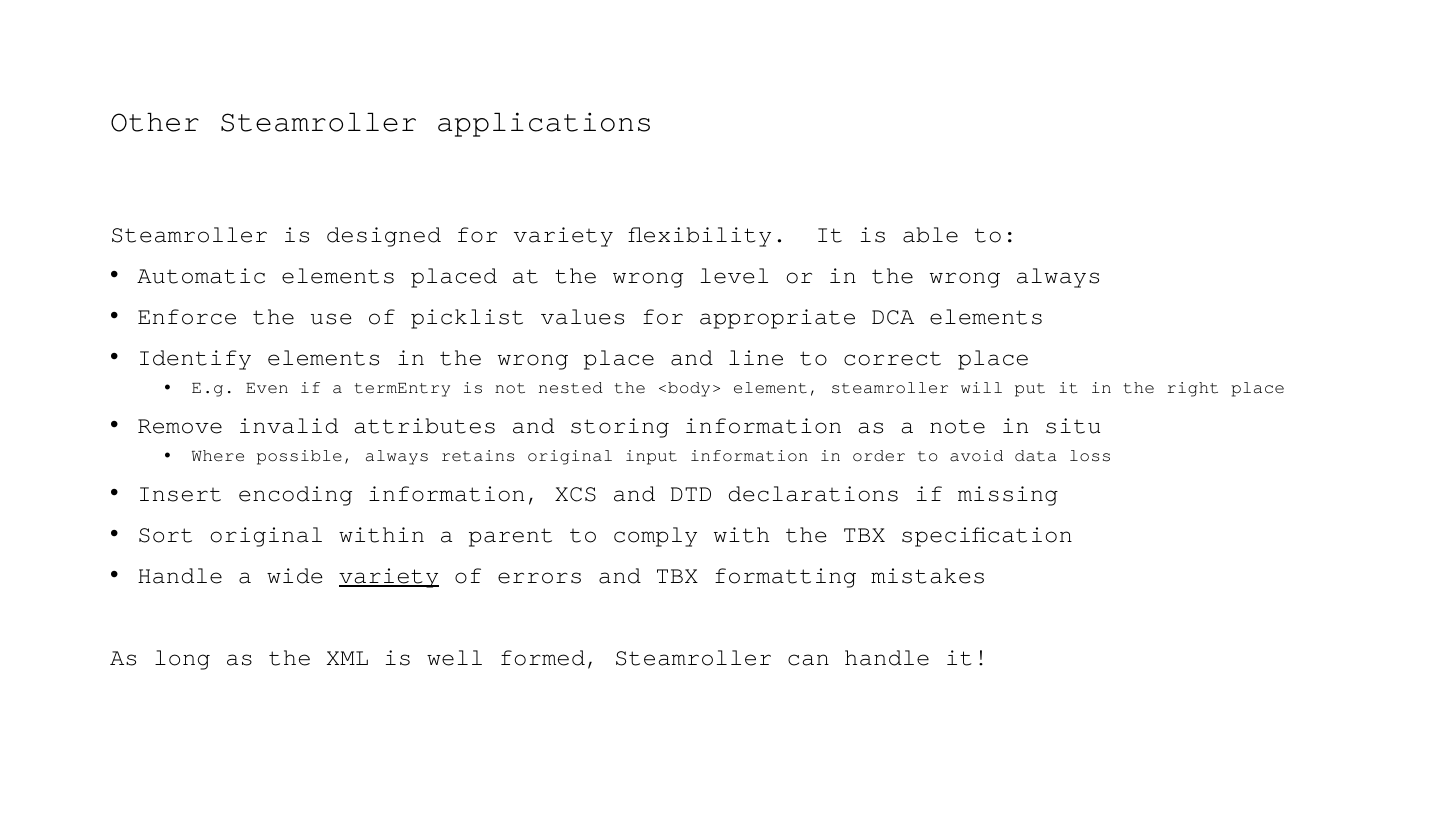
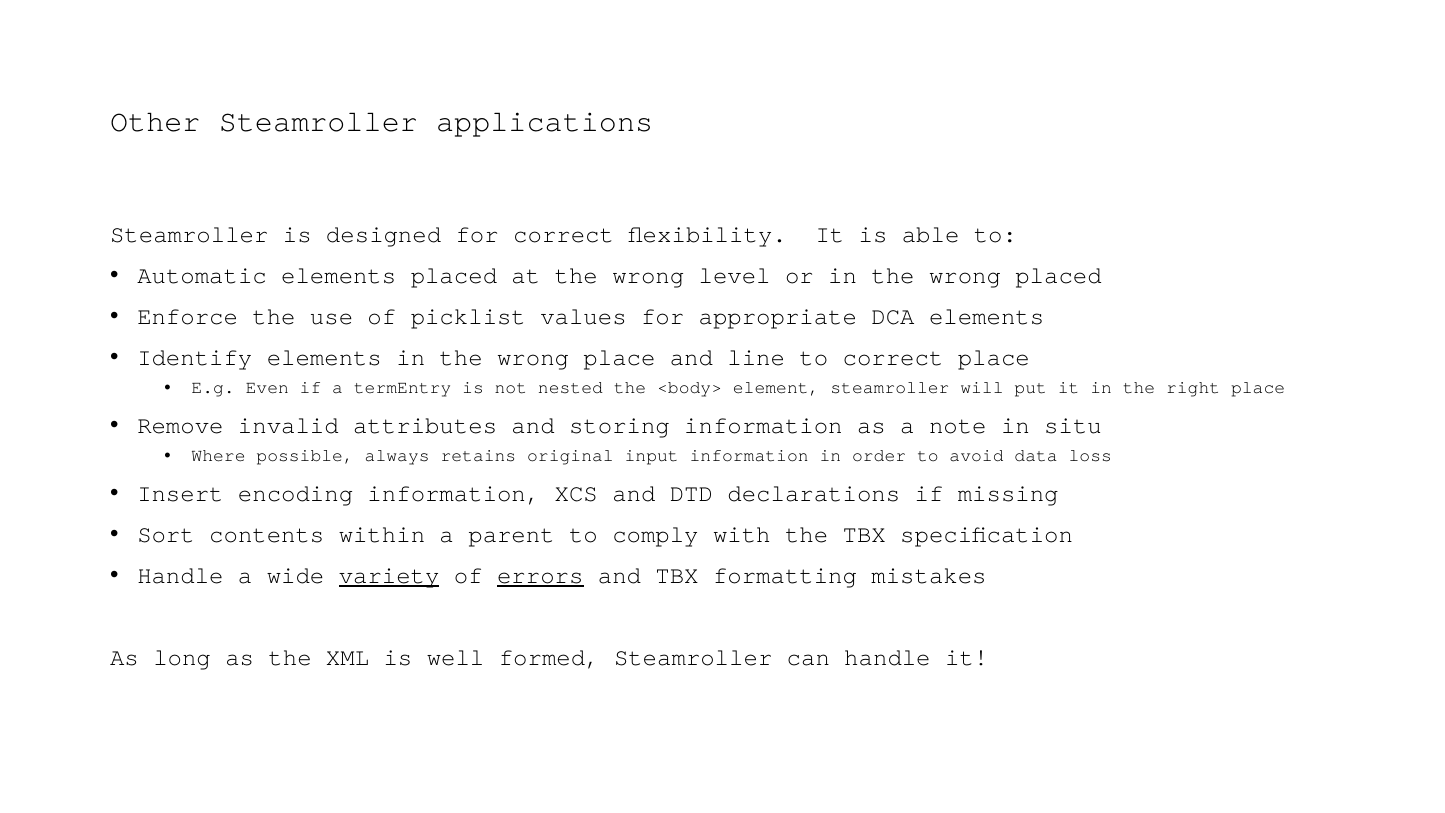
for variety: variety -> correct
wrong always: always -> placed
Sort original: original -> contents
errors underline: none -> present
